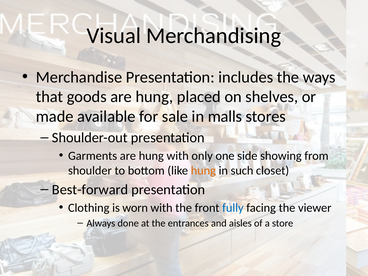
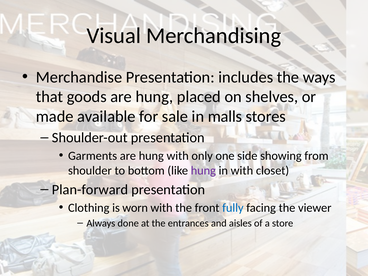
hung at (203, 171) colour: orange -> purple
in such: such -> with
Best-forward: Best-forward -> Plan-forward
